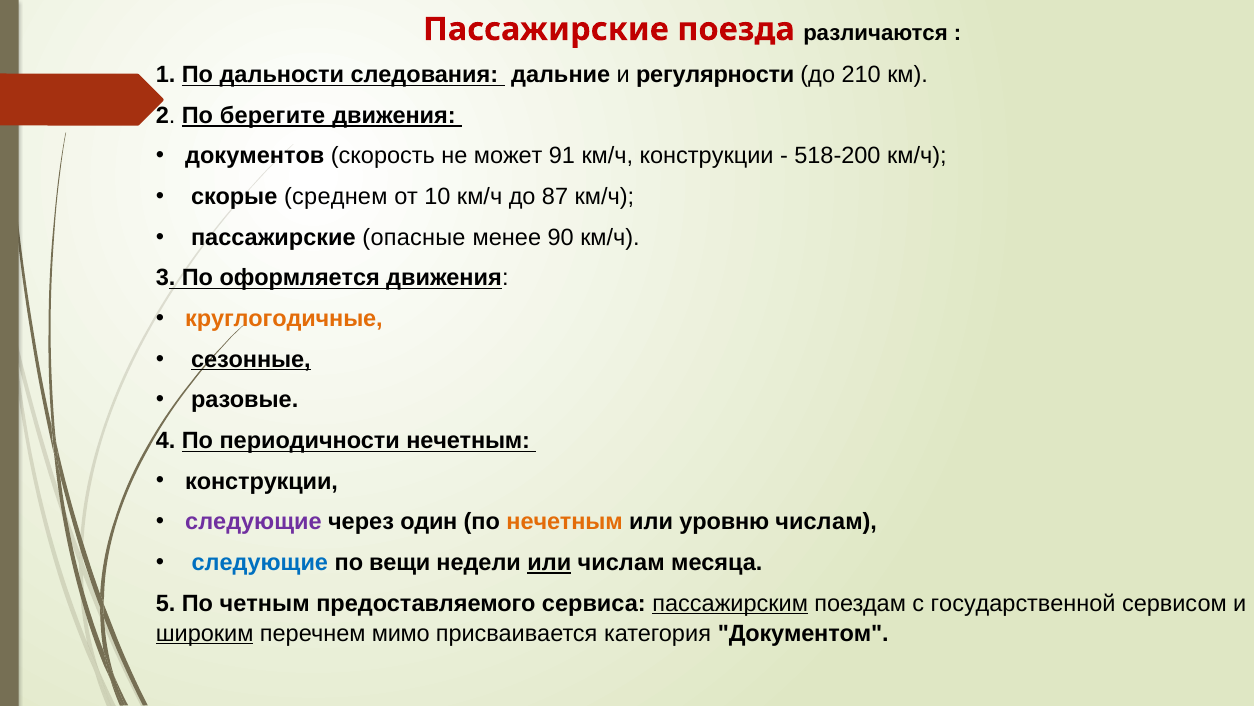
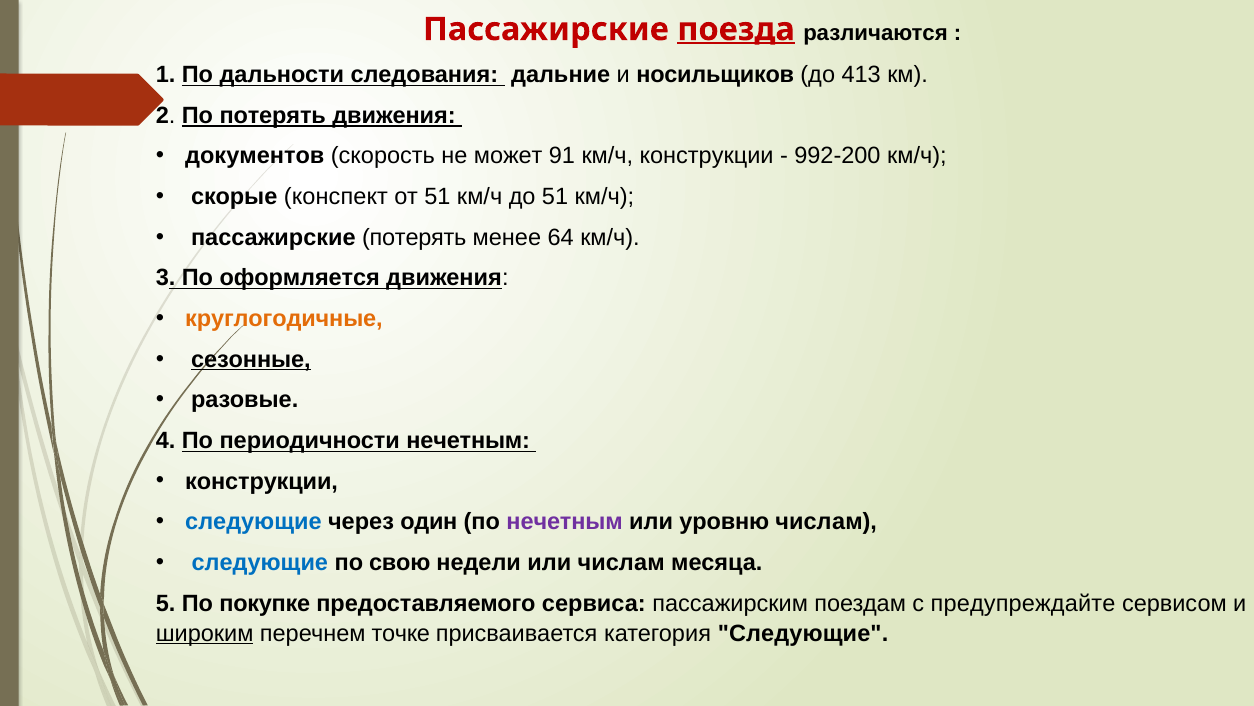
поезда underline: none -> present
регулярности: регулярности -> носильщиков
210: 210 -> 413
По берегите: берегите -> потерять
518-200: 518-200 -> 992-200
среднем: среднем -> конспект
от 10: 10 -> 51
до 87: 87 -> 51
опасные at (414, 237): опасные -> потерять
90: 90 -> 64
следующие at (253, 522) colour: purple -> blue
нечетным at (565, 522) colour: orange -> purple
вещи: вещи -> свою
или at (549, 562) underline: present -> none
четным: четным -> покупке
пассажирским underline: present -> none
государственной: государственной -> предупреждайте
мимо: мимо -> точке
категория Документом: Документом -> Следующие
